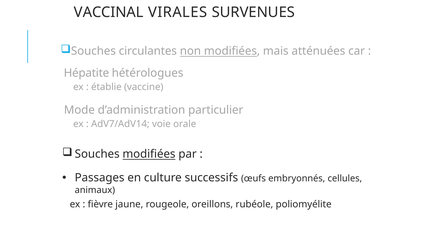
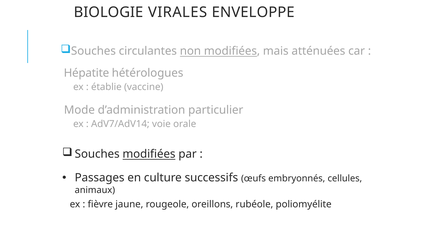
VACCINAL: VACCINAL -> BIOLOGIE
SURVENUES: SURVENUES -> ENVELOPPE
